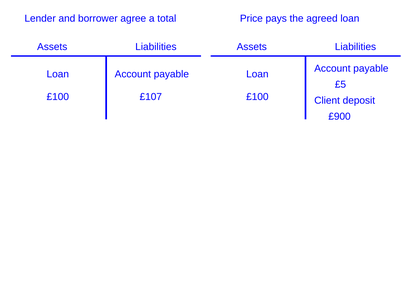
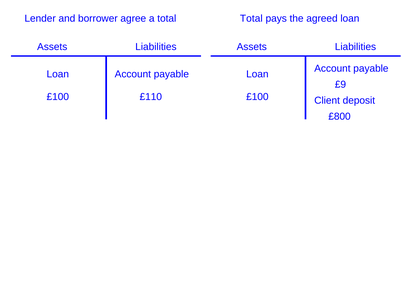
Price at (251, 19): Price -> Total
£5: £5 -> £9
£107: £107 -> £110
£900: £900 -> £800
